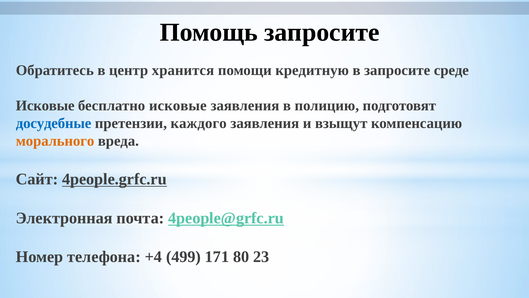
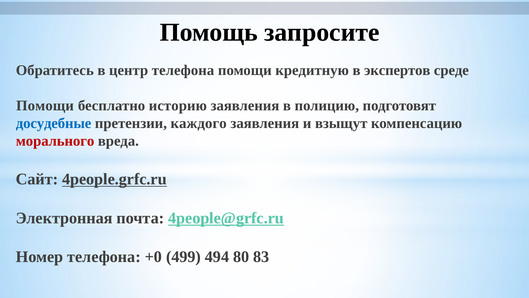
центр хранится: хранится -> телефона
в запросите: запросите -> экспертов
Исковые at (45, 106): Исковые -> Помощи
бесплатно исковые: исковые -> историю
морального colour: orange -> red
+4: +4 -> +0
171: 171 -> 494
23: 23 -> 83
